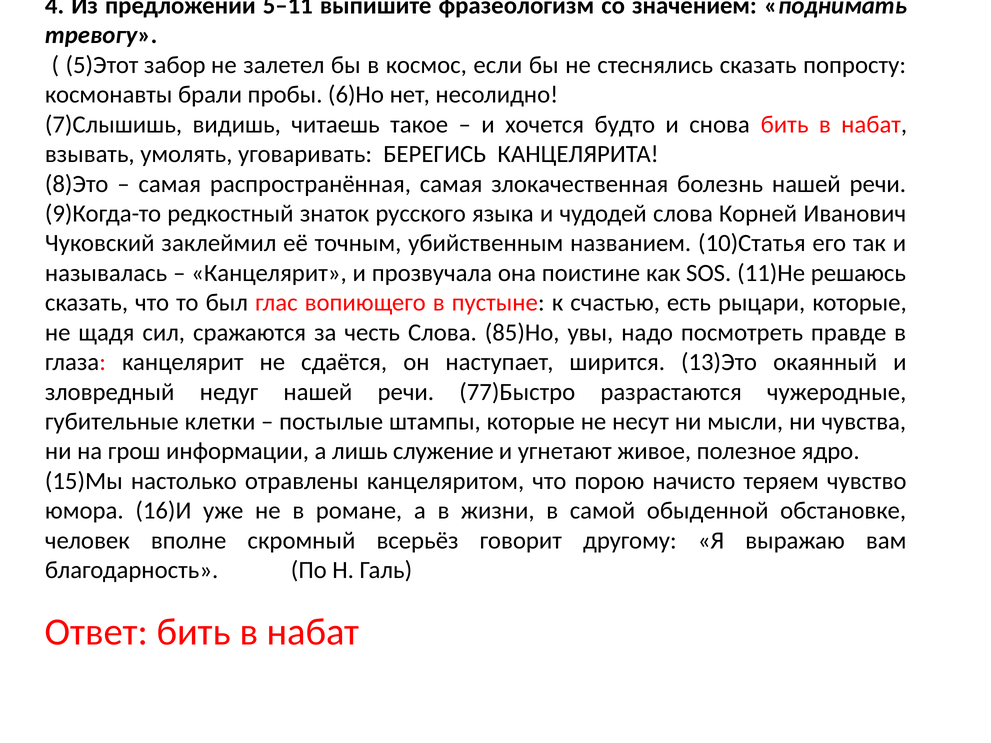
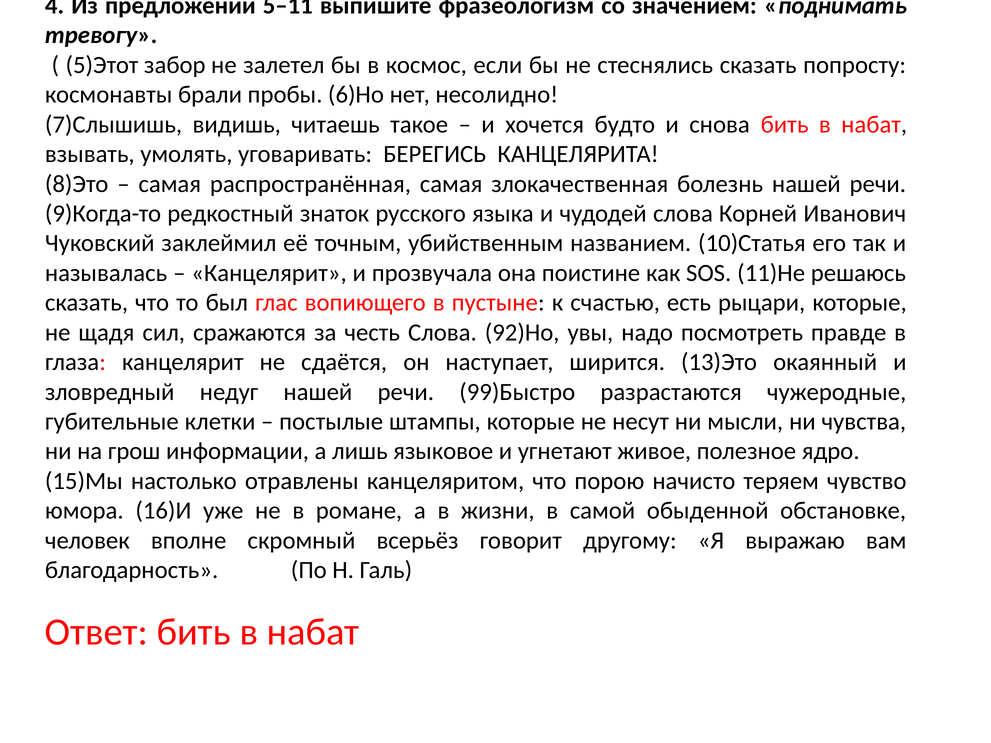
85)Но: 85)Но -> 92)Но
77)Быстро: 77)Быстро -> 99)Быстро
служение: служение -> языковое
